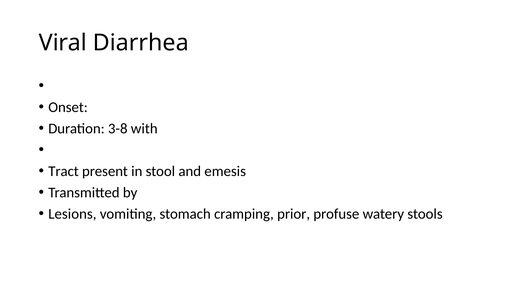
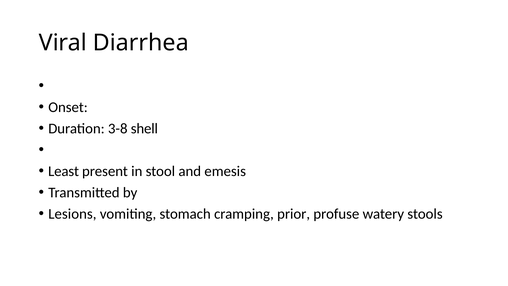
with: with -> shell
Tract: Tract -> Least
